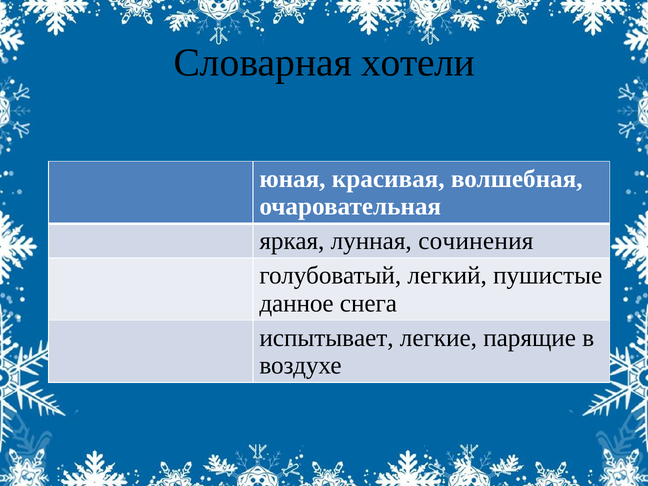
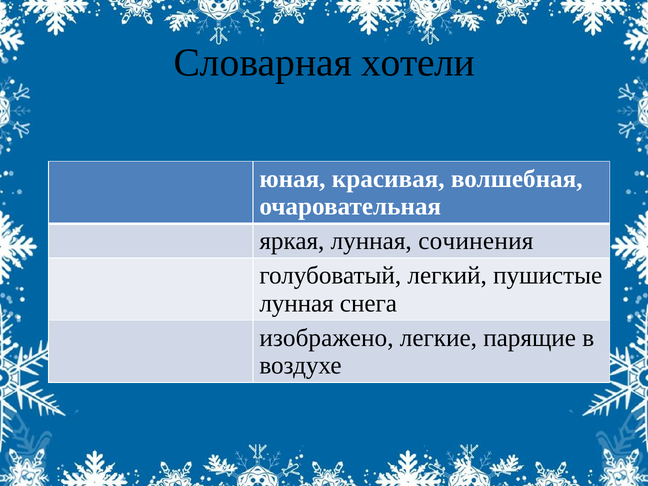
данное at (297, 303): данное -> лунная
испытывает: испытывает -> изображено
